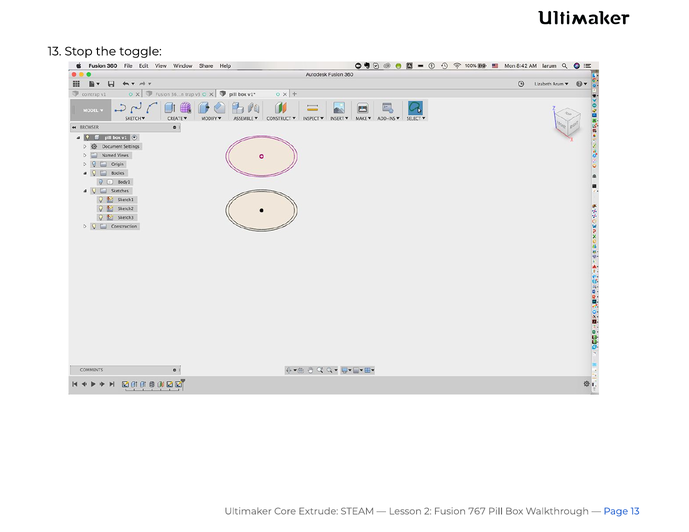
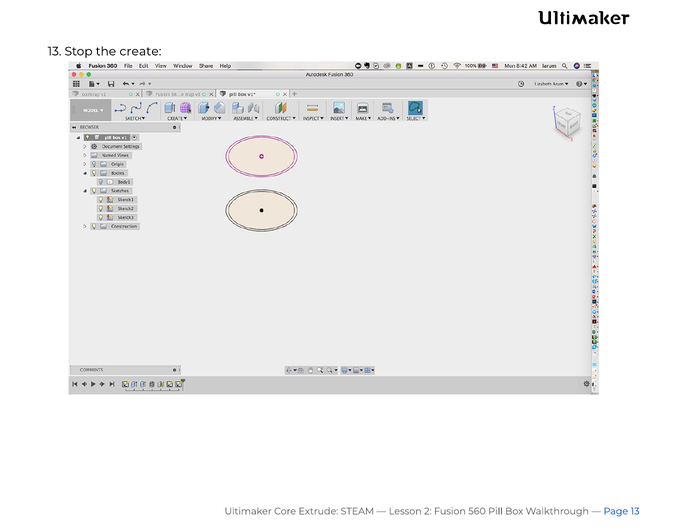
toggle: toggle -> create
767: 767 -> 560
